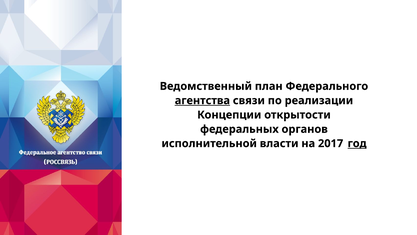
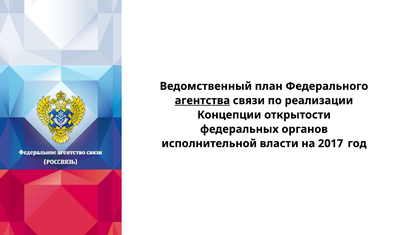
год underline: present -> none
